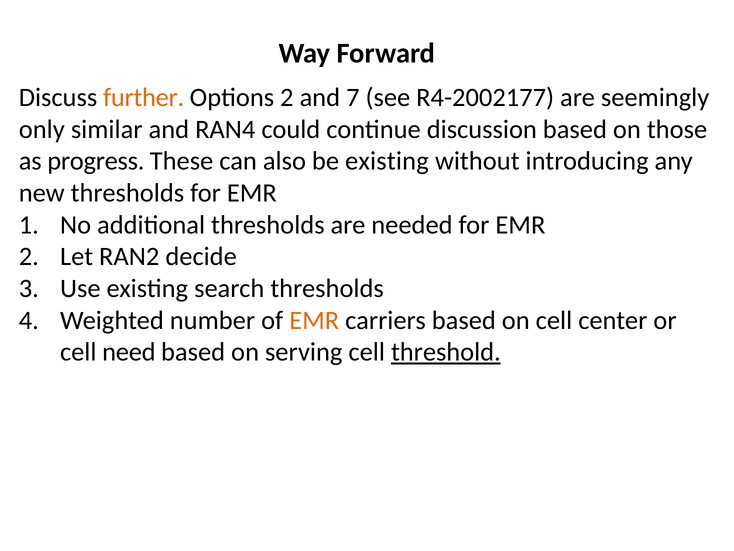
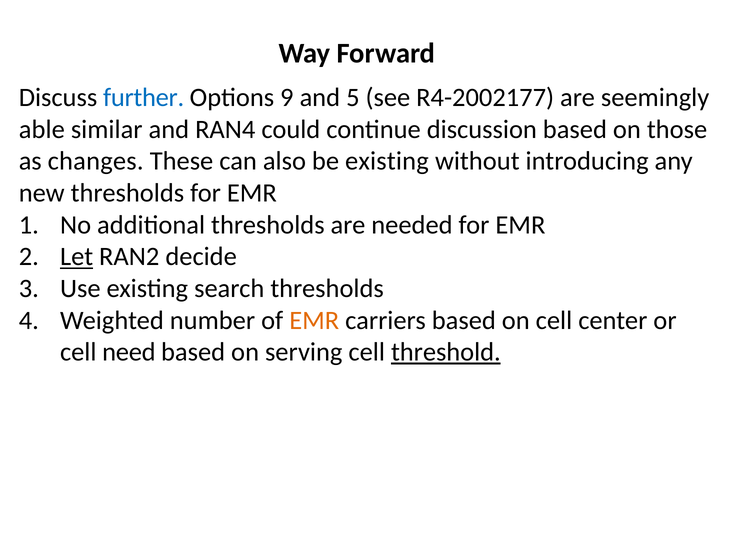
further colour: orange -> blue
Options 2: 2 -> 9
7: 7 -> 5
only: only -> able
progress: progress -> changes
Let underline: none -> present
